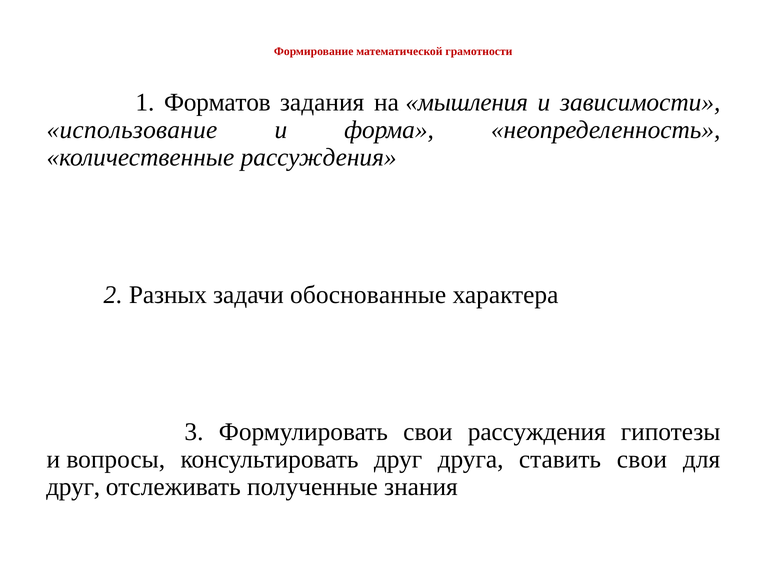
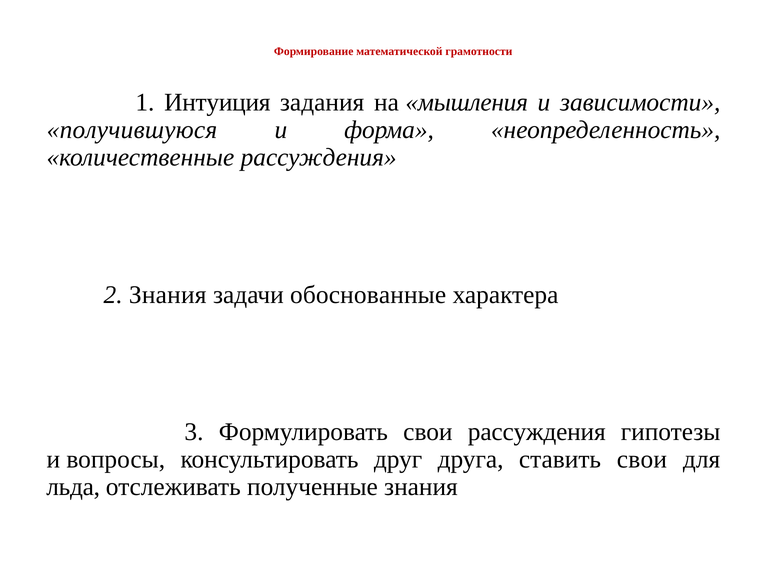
Форматов: Форматов -> Интуиция
использование: использование -> получившуюся
2 Разных: Разных -> Знания
друг at (73, 487): друг -> льда
